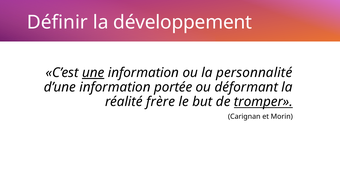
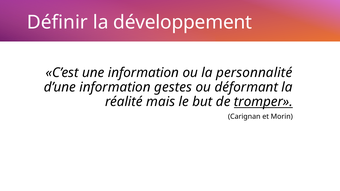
une underline: present -> none
portée: portée -> gestes
frère: frère -> mais
